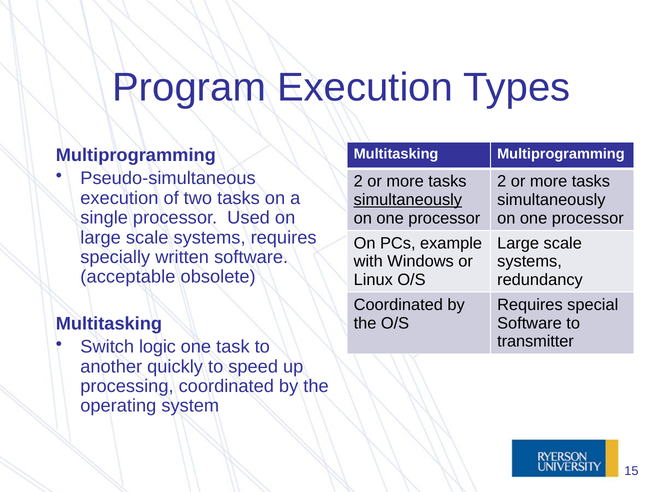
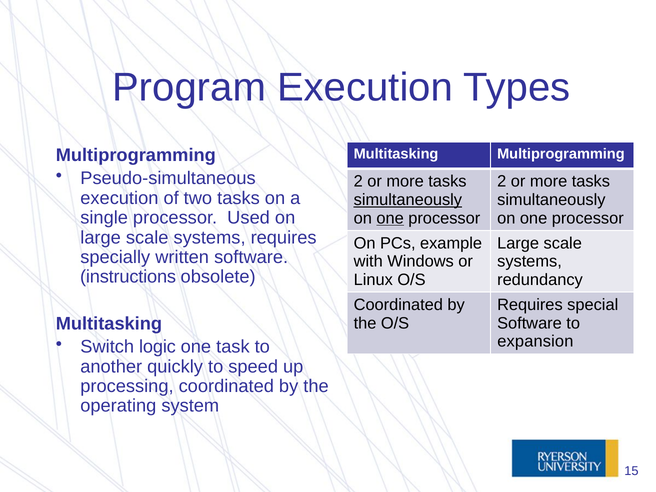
one at (390, 218) underline: none -> present
acceptable: acceptable -> instructions
transmitter: transmitter -> expansion
